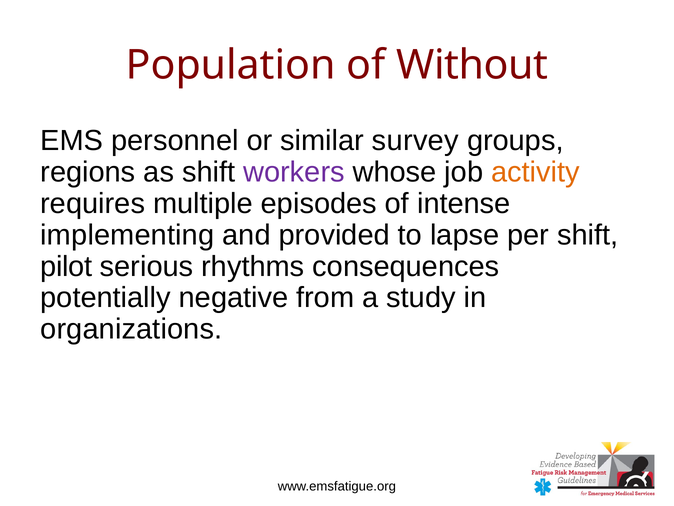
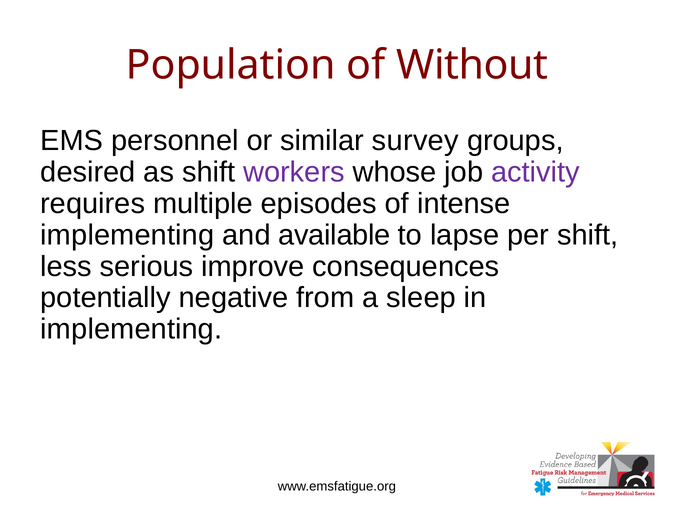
regions: regions -> desired
activity colour: orange -> purple
provided: provided -> available
pilot: pilot -> less
rhythms: rhythms -> improve
study: study -> sleep
organizations at (131, 329): organizations -> implementing
